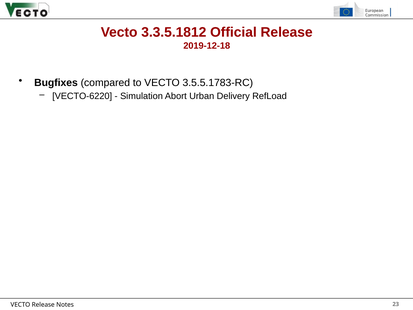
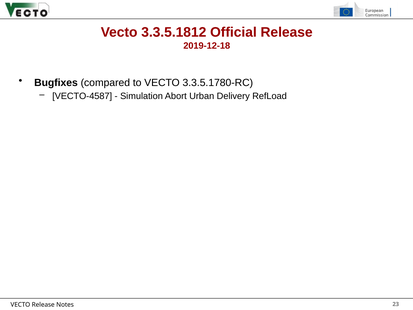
3.5.5.1783-RC: 3.5.5.1783-RC -> 3.3.5.1780-RC
VECTO-6220: VECTO-6220 -> VECTO-4587
